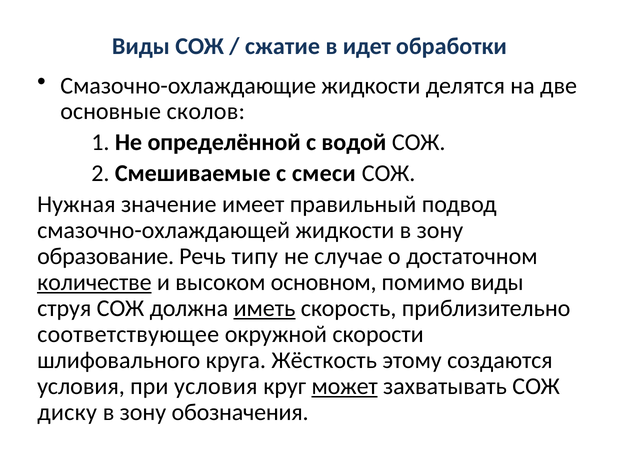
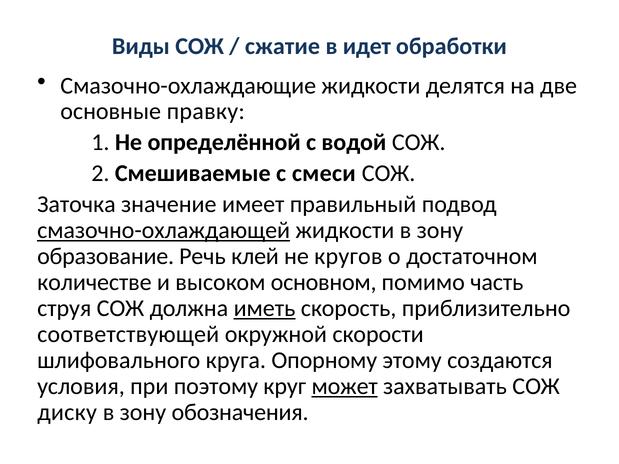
сколов: сколов -> правку
Нужная: Нужная -> Заточка
смазочно-охлаждающей underline: none -> present
типу: типу -> клей
случае: случае -> кругов
количестве underline: present -> none
помимо виды: виды -> часть
соответствующее: соответствующее -> соответствующей
Жёсткость: Жёсткость -> Опорному
при условия: условия -> поэтому
